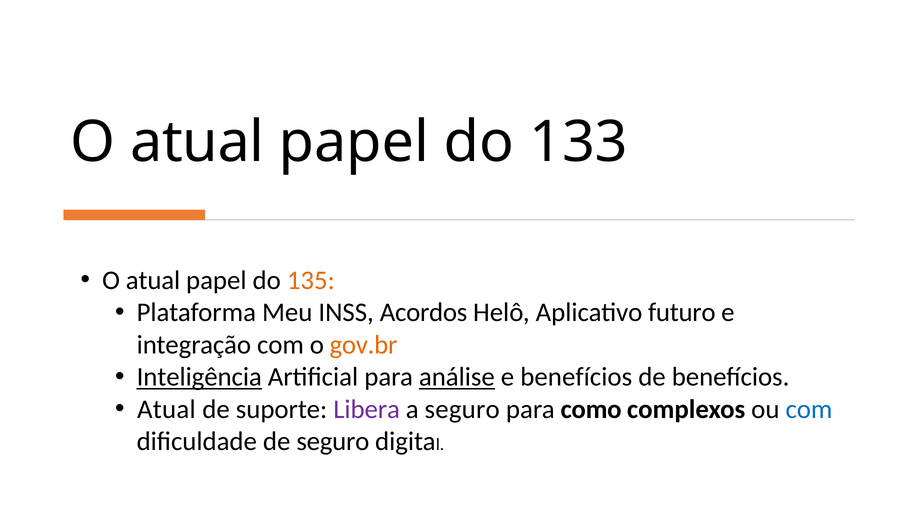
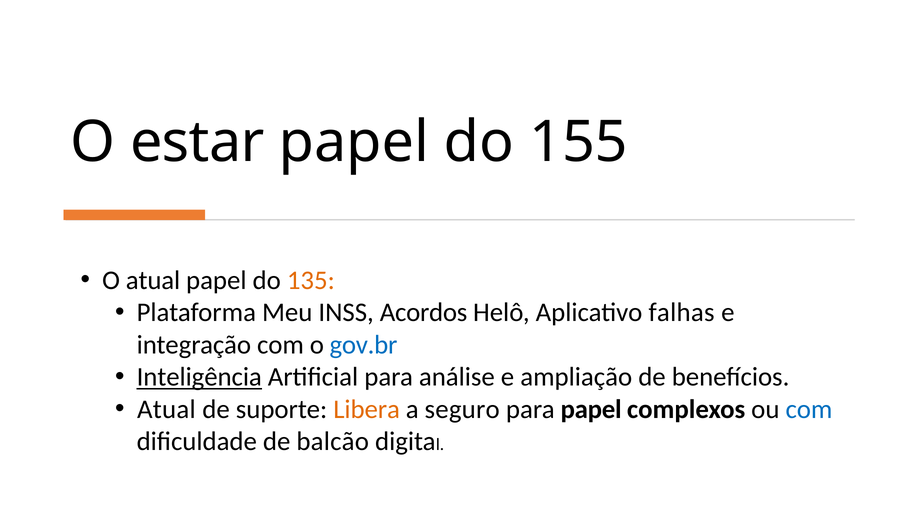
atual at (197, 142): atual -> estar
133: 133 -> 155
futuro: futuro -> falhas
gov.br colour: orange -> blue
análise underline: present -> none
e benefícios: benefícios -> ampliação
Libera colour: purple -> orange
para como: como -> papel
de seguro: seguro -> balcão
